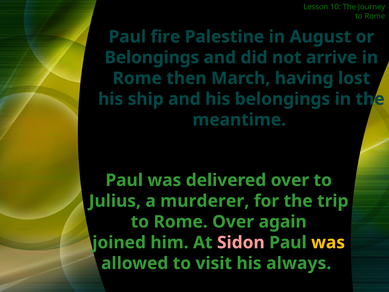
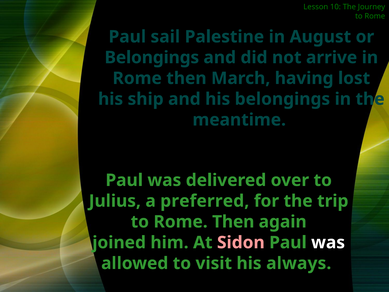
fire: fire -> sail
murderer: murderer -> preferred
to Rome Over: Over -> Then
was at (328, 242) colour: yellow -> white
